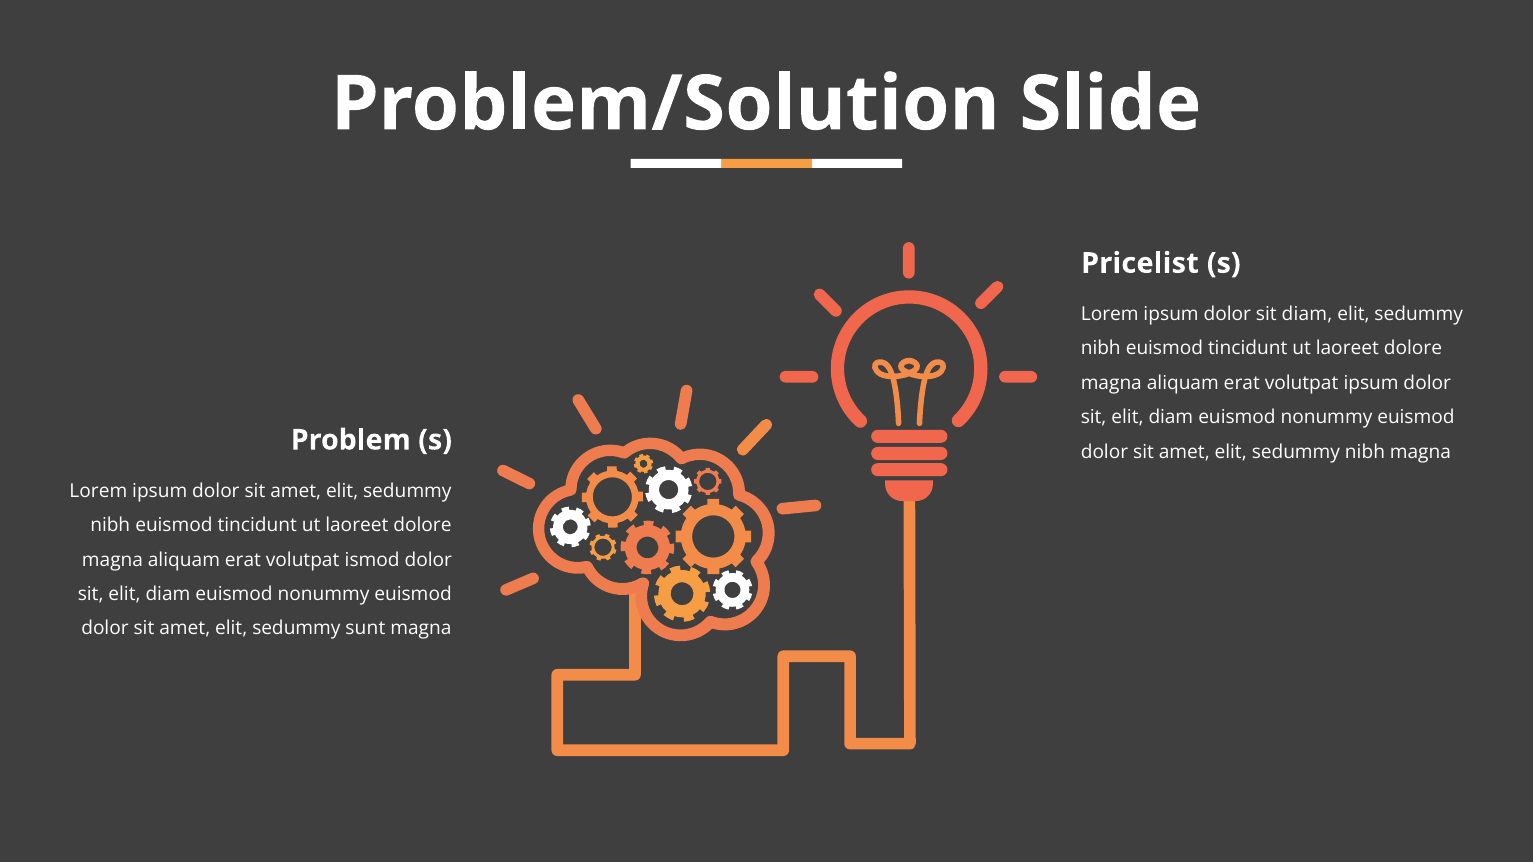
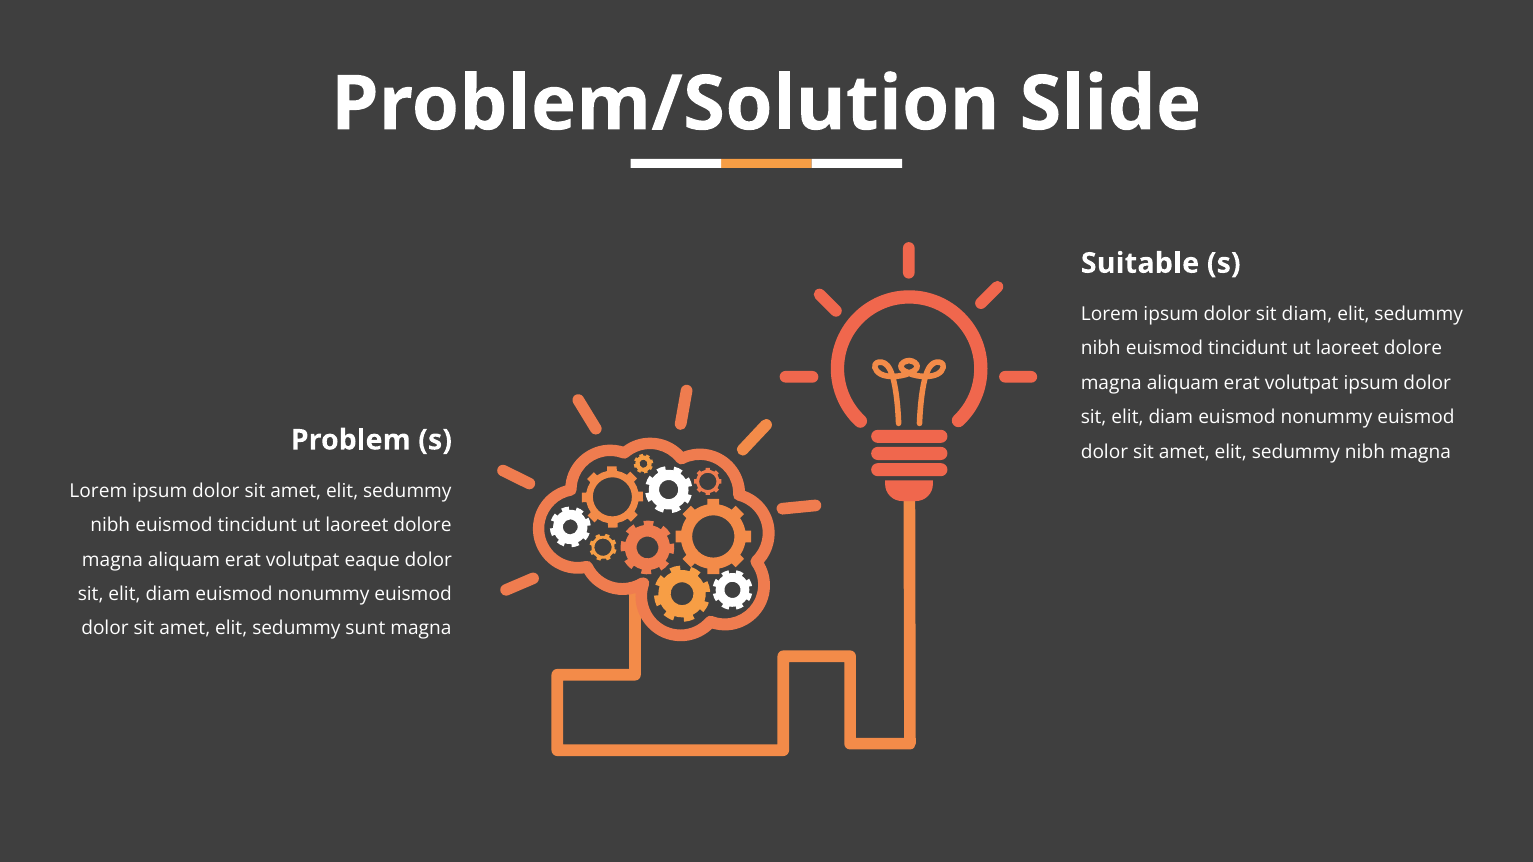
Pricelist: Pricelist -> Suitable
ismod: ismod -> eaque
